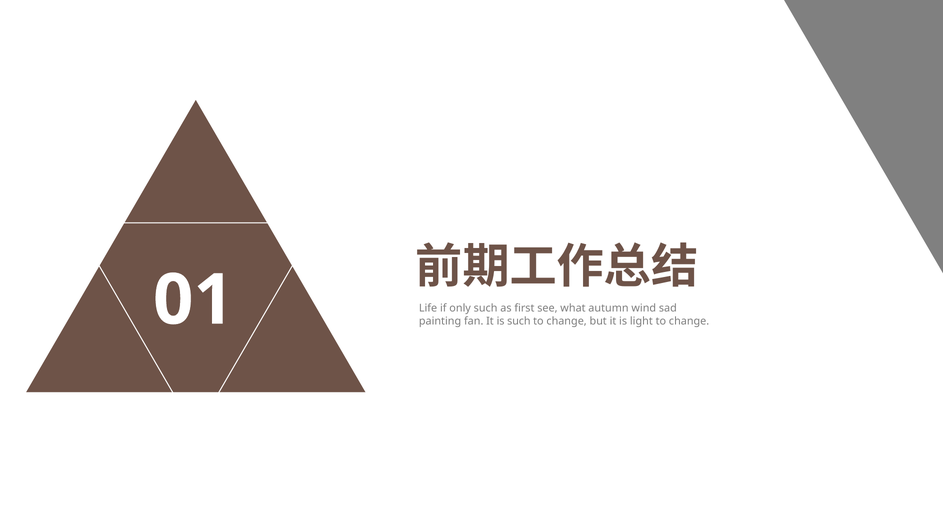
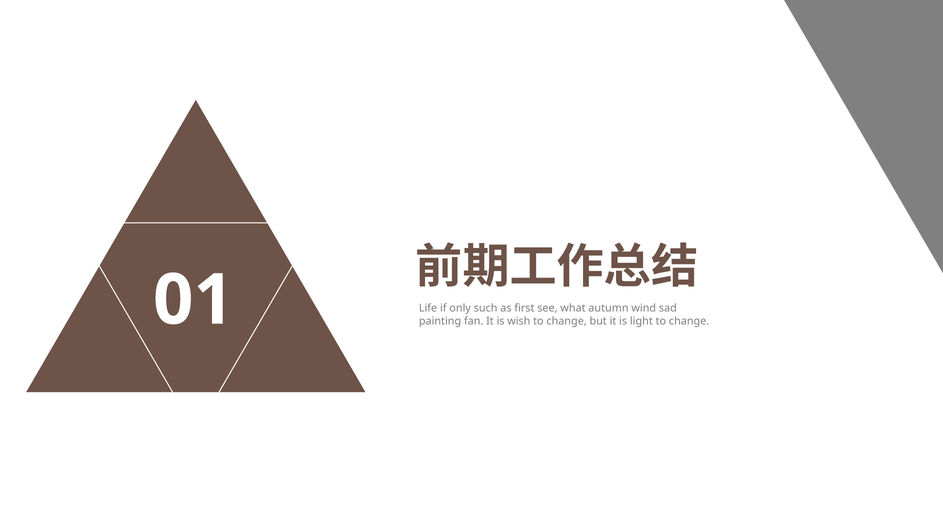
is such: such -> wish
